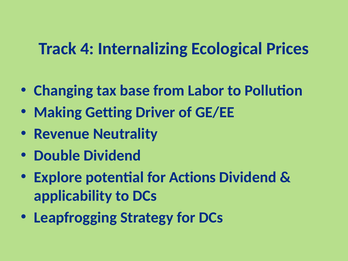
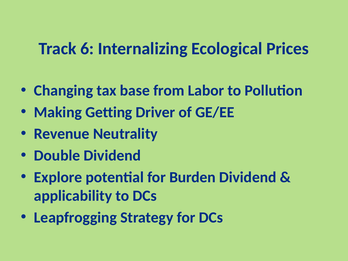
4: 4 -> 6
Actions: Actions -> Burden
